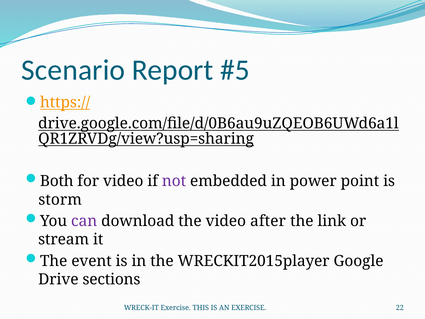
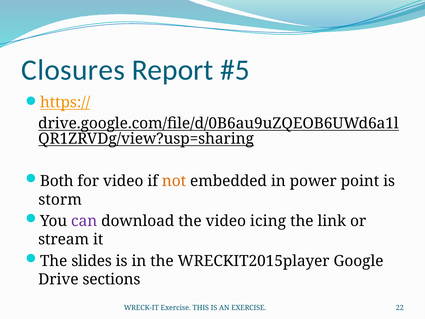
Scenario: Scenario -> Closures
not colour: purple -> orange
after: after -> icing
event: event -> slides
